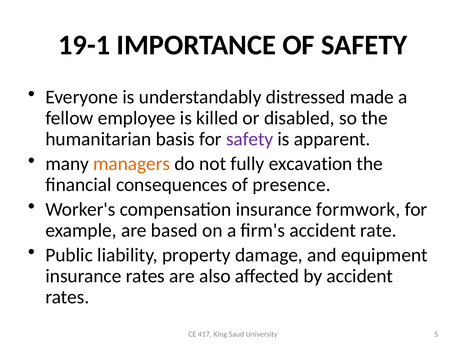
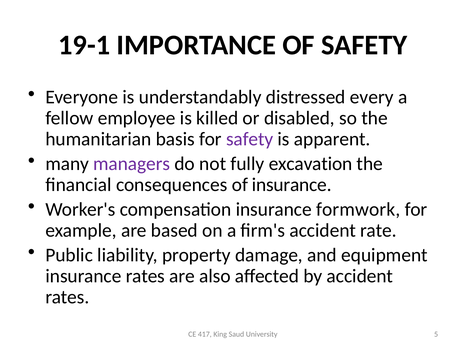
made: made -> every
managers colour: orange -> purple
of presence: presence -> insurance
